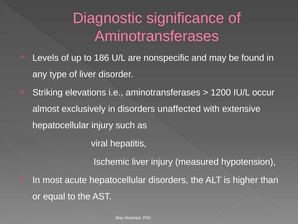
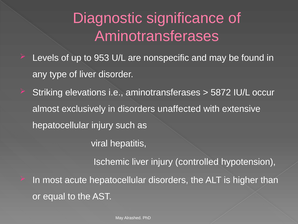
186: 186 -> 953
1200: 1200 -> 5872
measured: measured -> controlled
